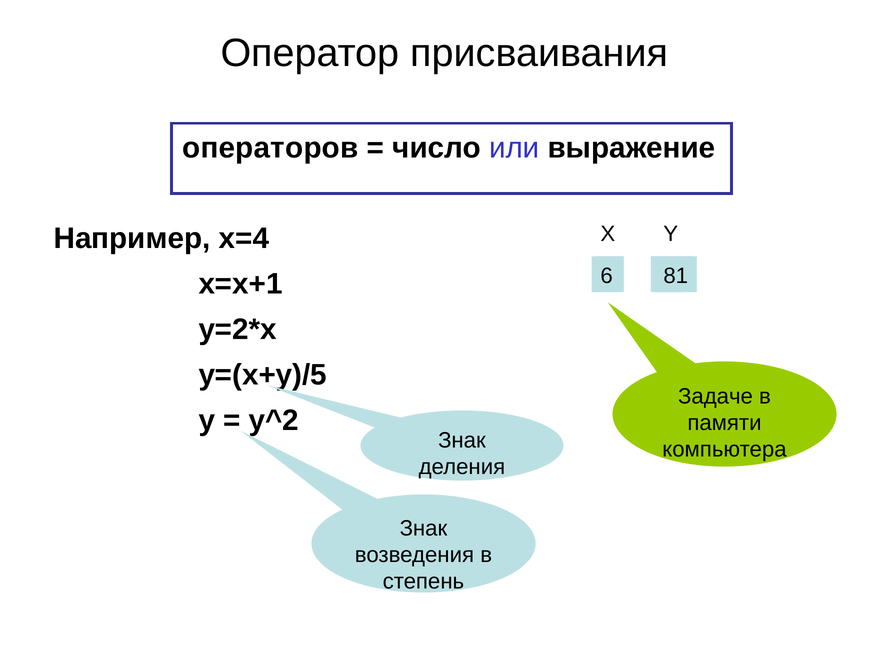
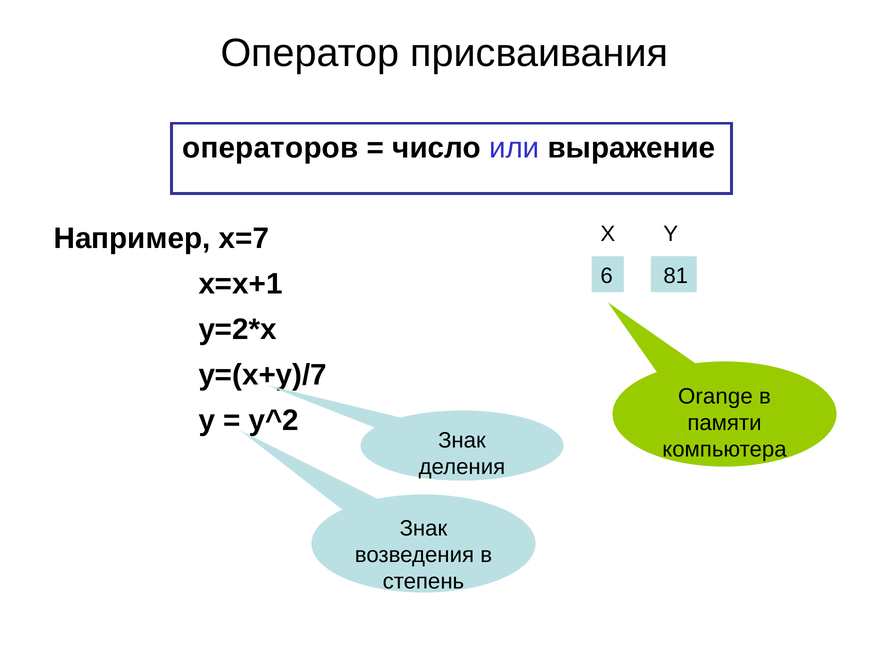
x=4: x=4 -> x=7
y=(x+y)/5: y=(x+y)/5 -> y=(x+y)/7
Задаче: Задаче -> Orange
